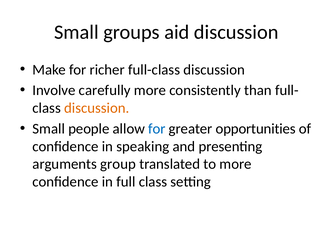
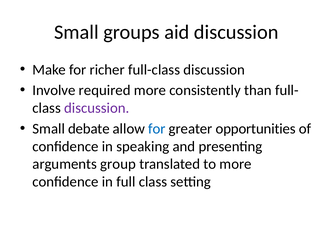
carefully: carefully -> required
discussion at (97, 108) colour: orange -> purple
people: people -> debate
